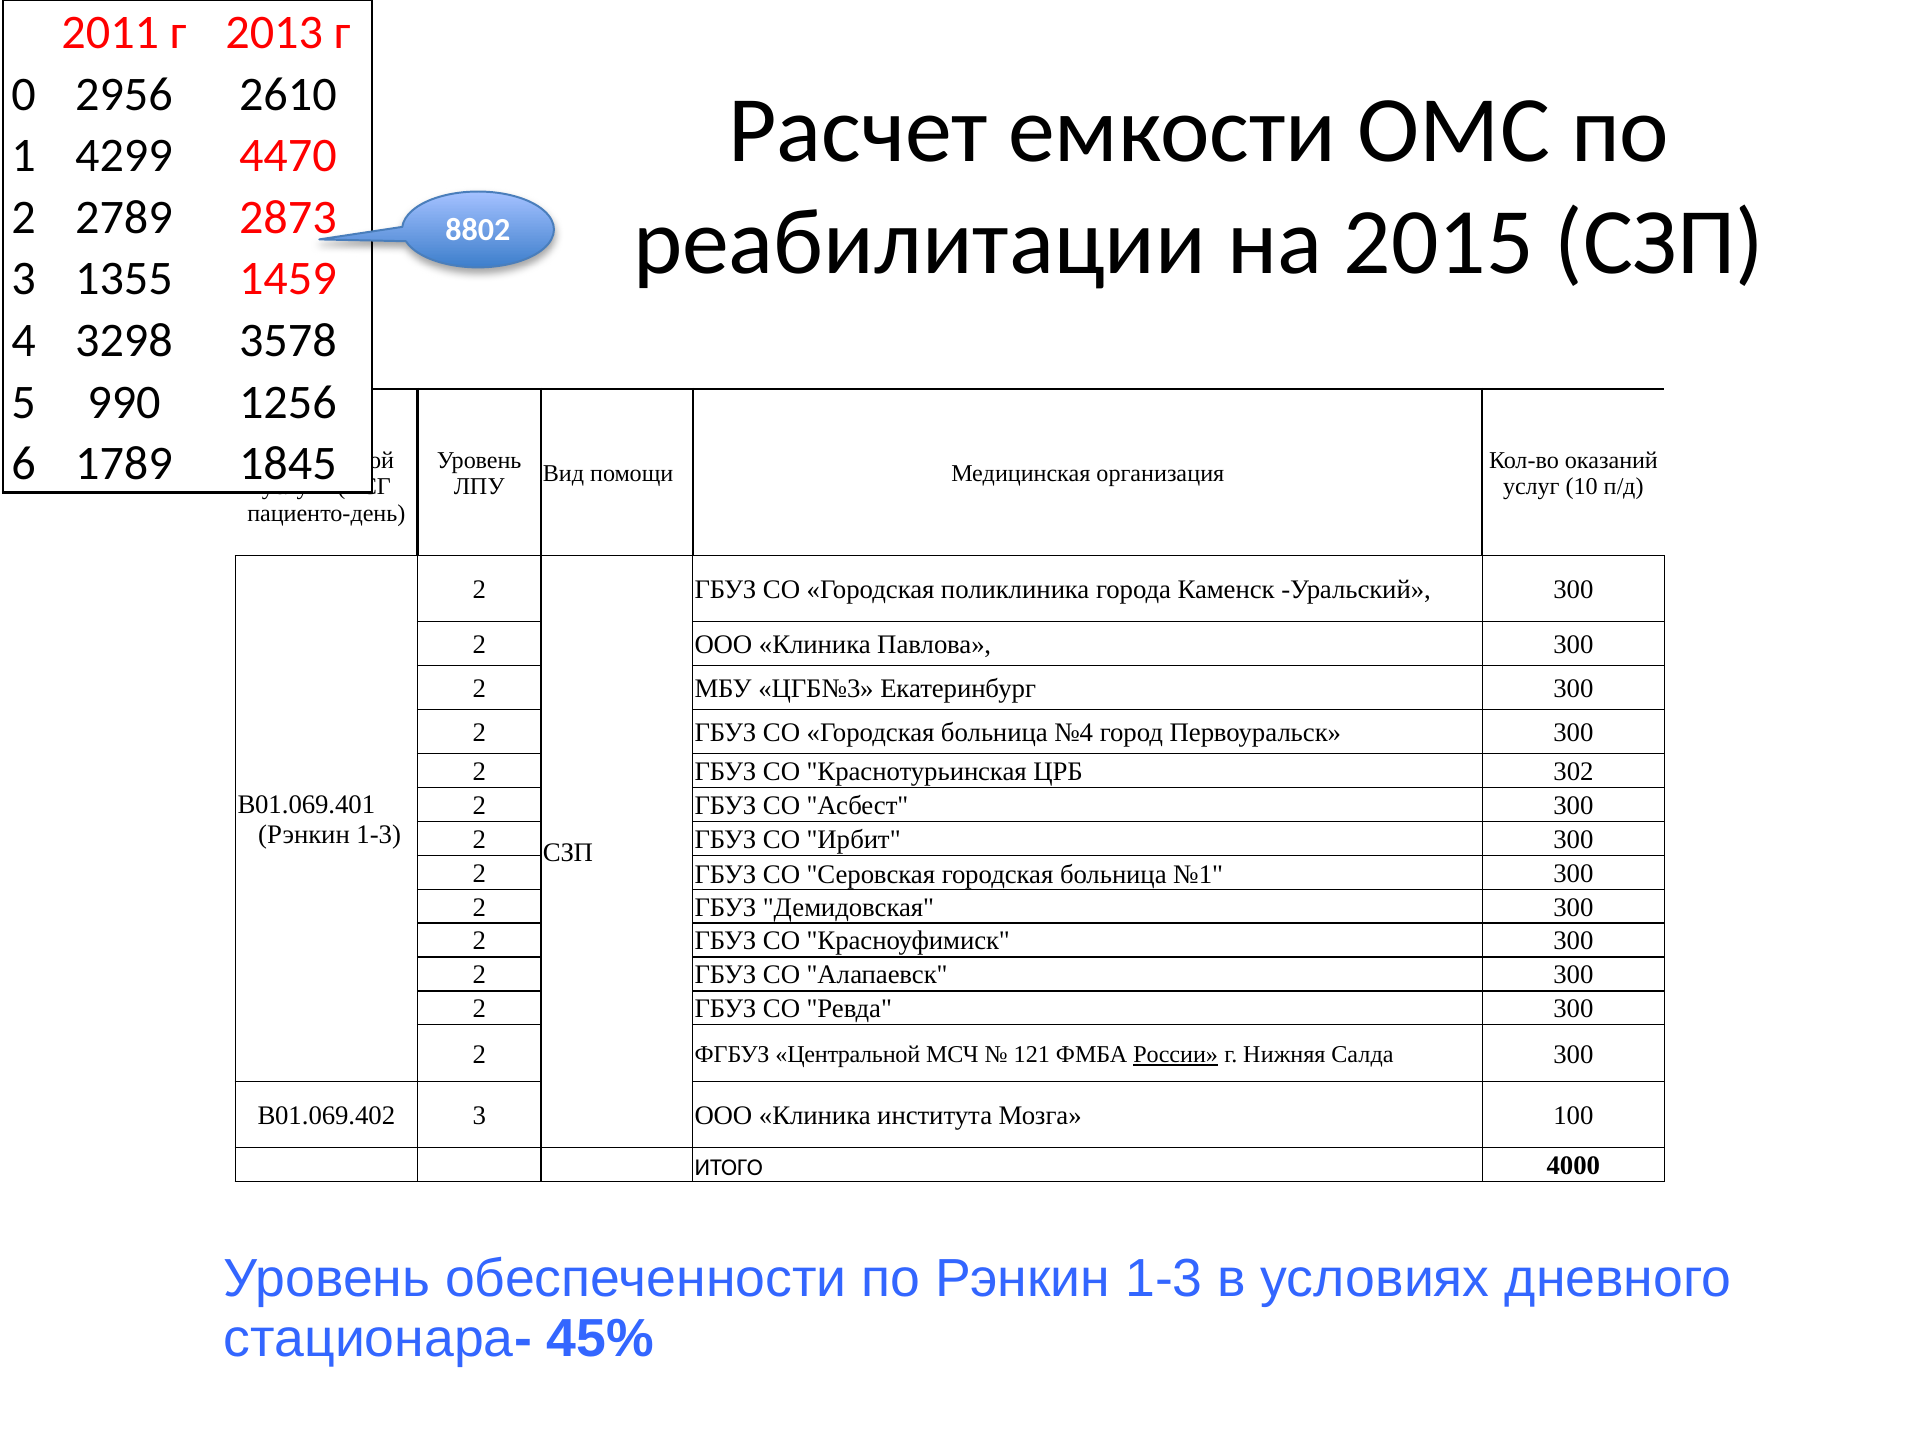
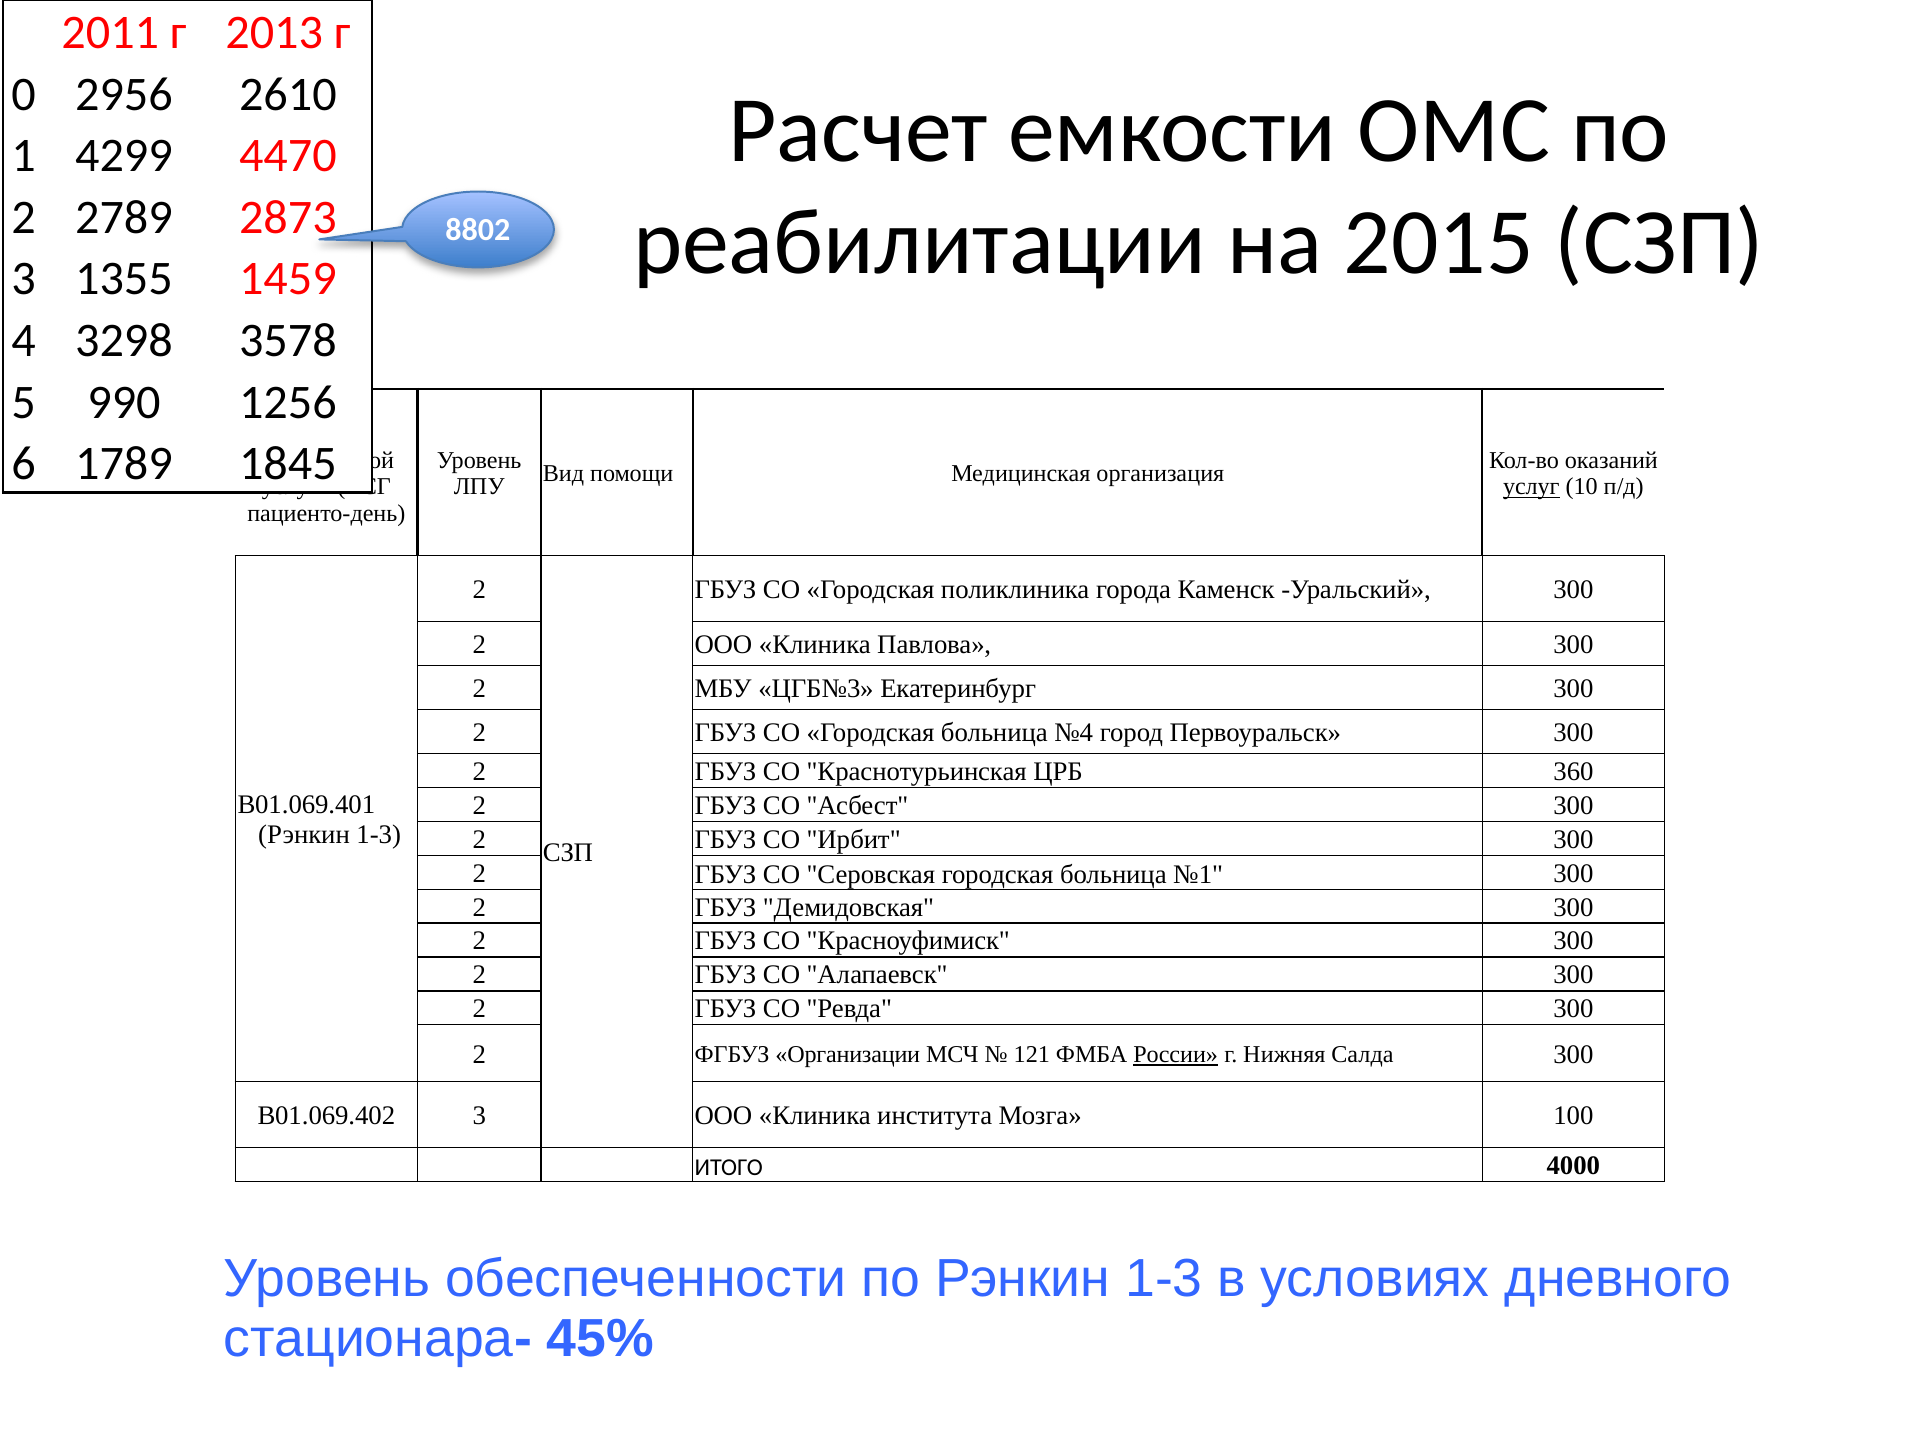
услуг underline: none -> present
302: 302 -> 360
Центральной: Центральной -> Организации
